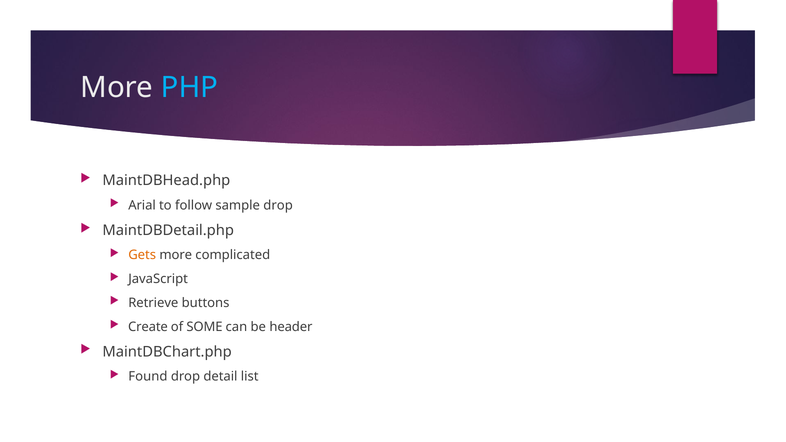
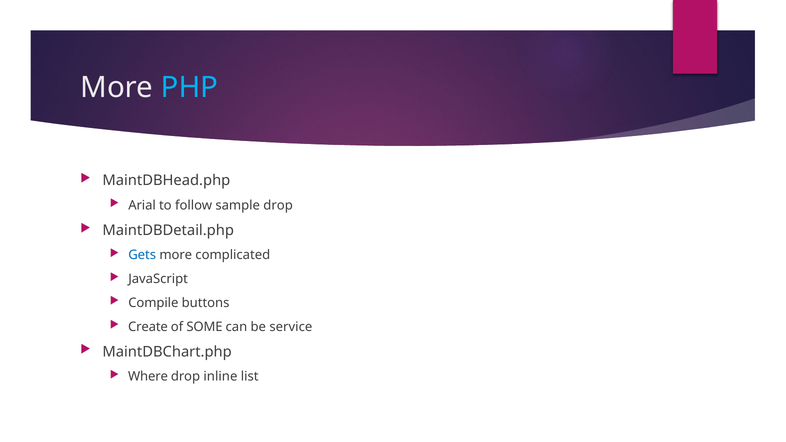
Gets colour: orange -> blue
Retrieve: Retrieve -> Compile
header: header -> service
Found: Found -> Where
detail: detail -> inline
